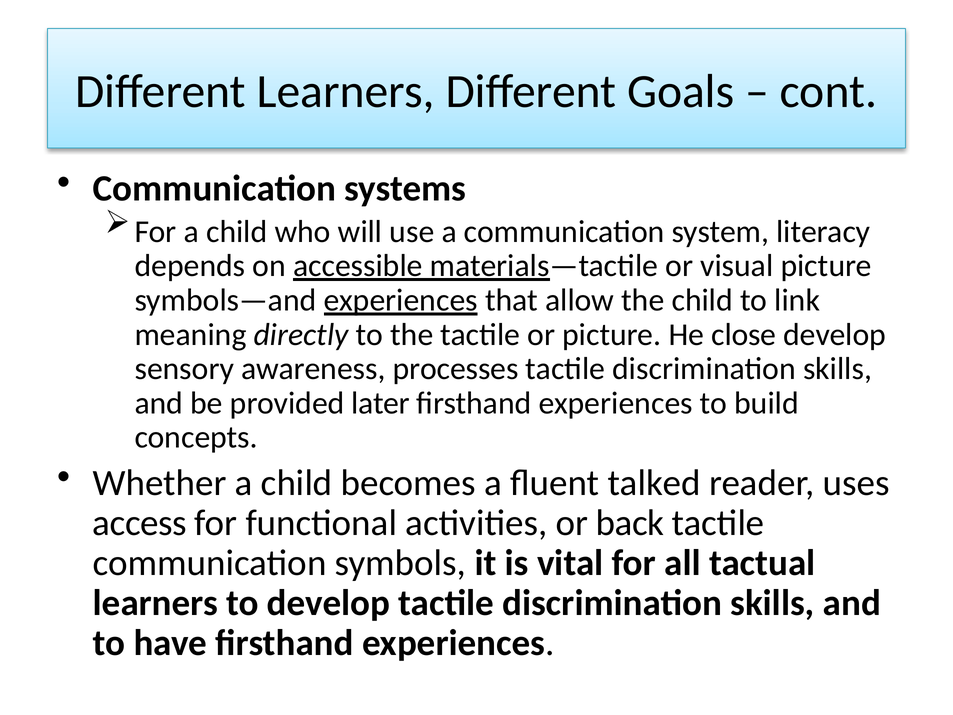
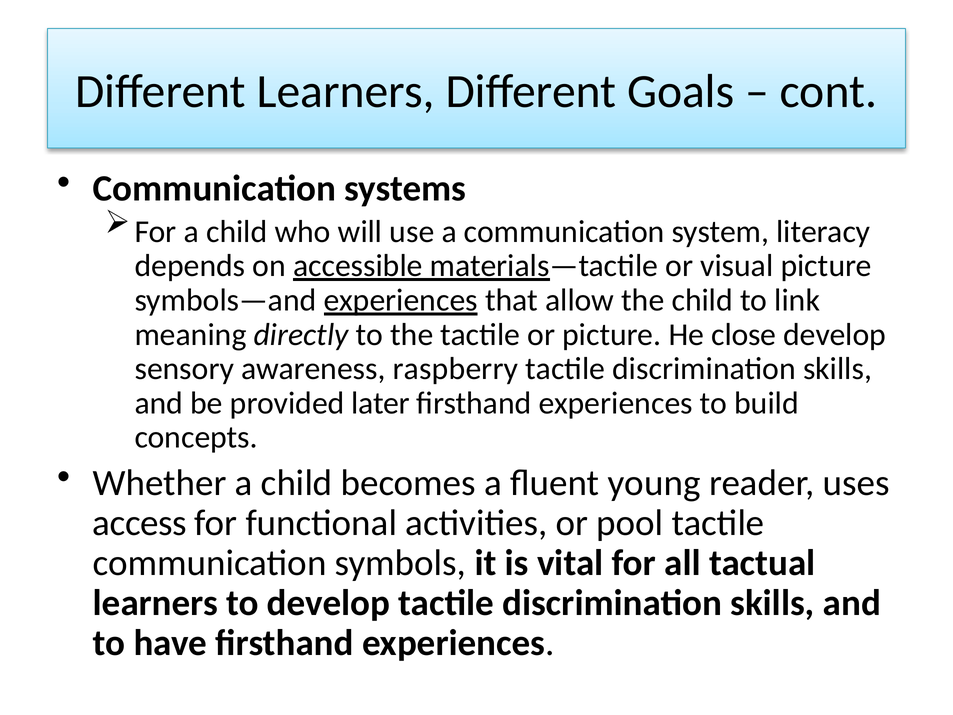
processes: processes -> raspberry
talked: talked -> young
back: back -> pool
